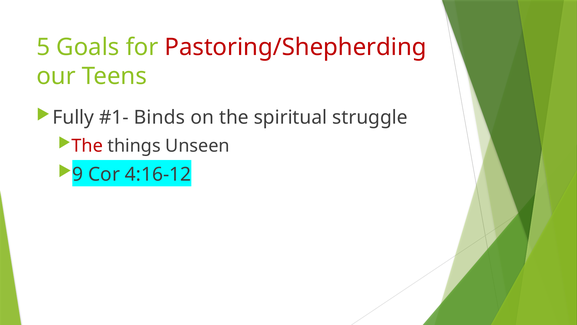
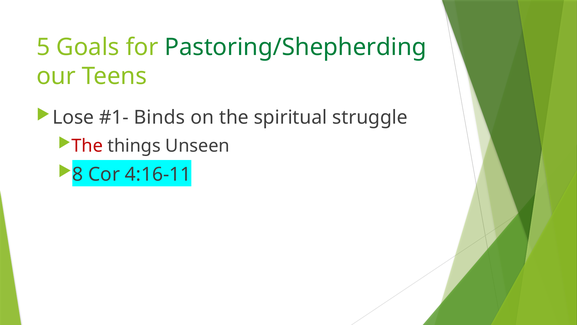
Pastoring/Shepherding colour: red -> green
Fully: Fully -> Lose
9: 9 -> 8
4:16-12: 4:16-12 -> 4:16-11
